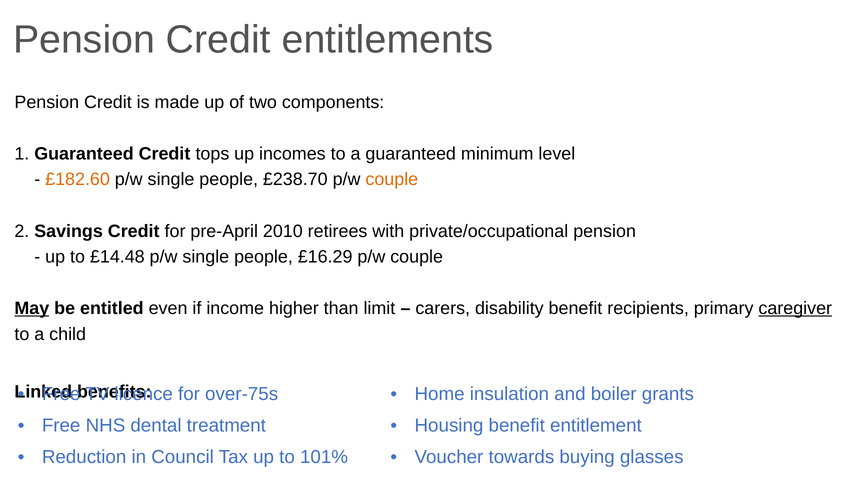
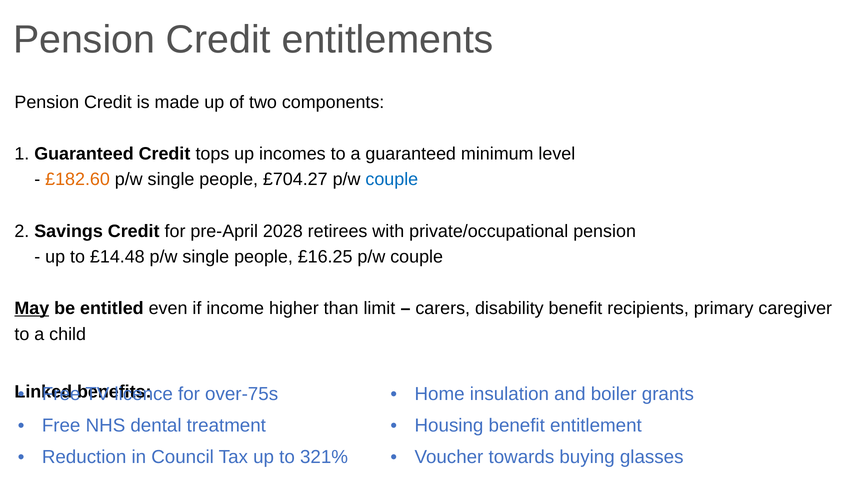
£238.70: £238.70 -> £704.27
couple at (392, 179) colour: orange -> blue
2010: 2010 -> 2028
£16.29: £16.29 -> £16.25
caregiver underline: present -> none
101%: 101% -> 321%
